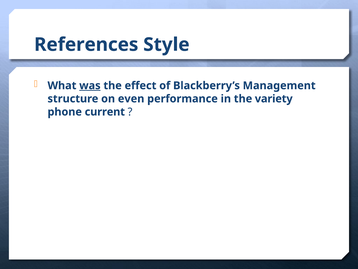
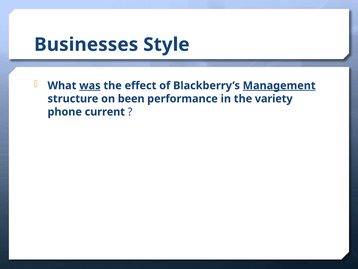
References: References -> Businesses
Management underline: none -> present
even: even -> been
